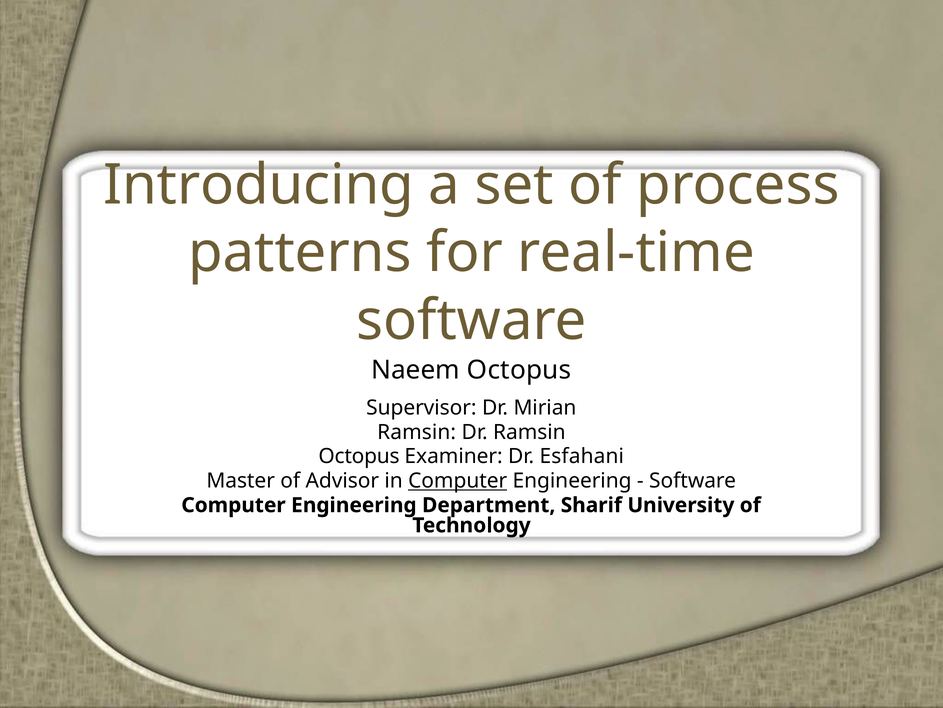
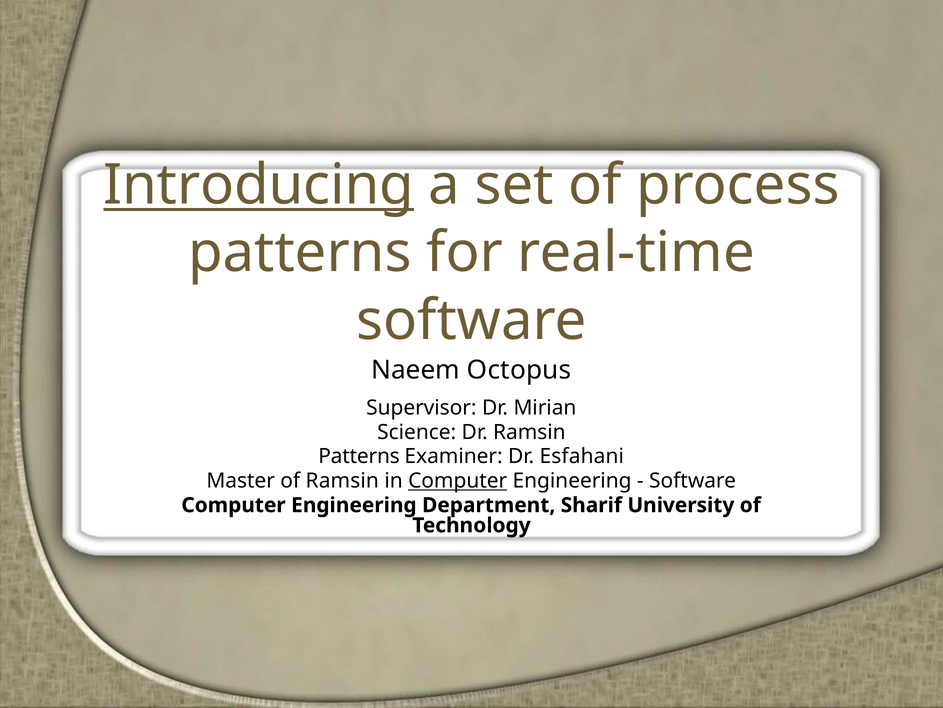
Introducing underline: none -> present
Ramsin at (417, 432): Ramsin -> Science
Octopus at (359, 456): Octopus -> Patterns
of Advisor: Advisor -> Ramsin
